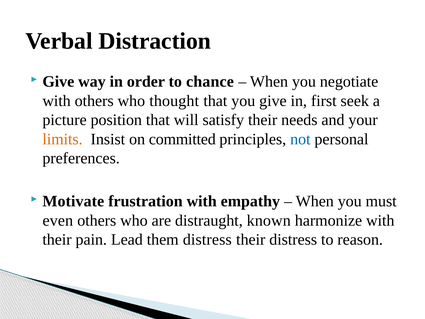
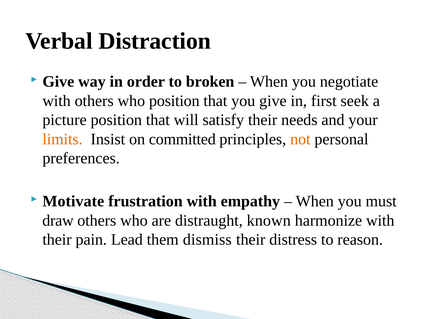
chance: chance -> broken
who thought: thought -> position
not colour: blue -> orange
even: even -> draw
them distress: distress -> dismiss
